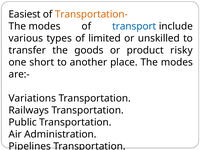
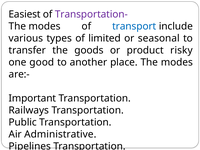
Transportation- colour: orange -> purple
unskilled: unskilled -> seasonal
short: short -> good
Variations: Variations -> Important
Administration: Administration -> Administrative
